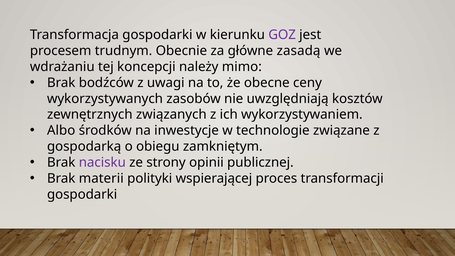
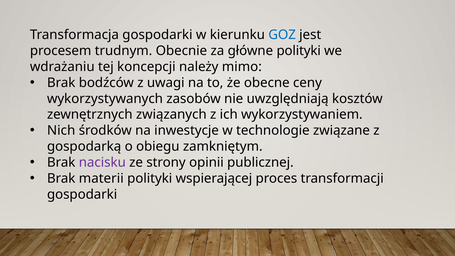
GOZ colour: purple -> blue
główne zasadą: zasadą -> polityki
Albo: Albo -> Nich
